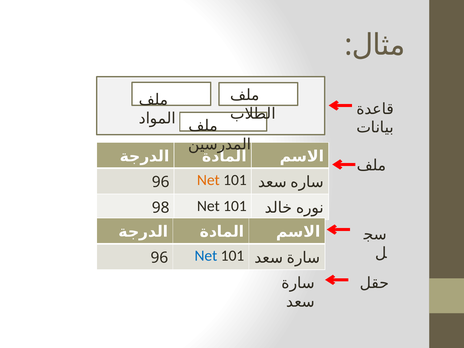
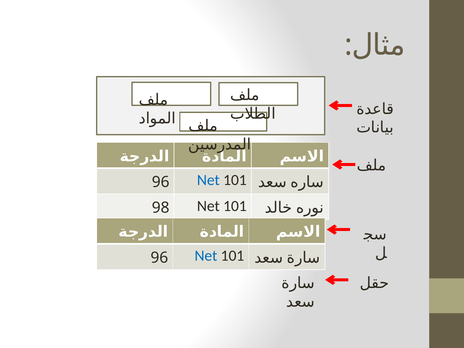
Net at (208, 180) colour: orange -> blue
